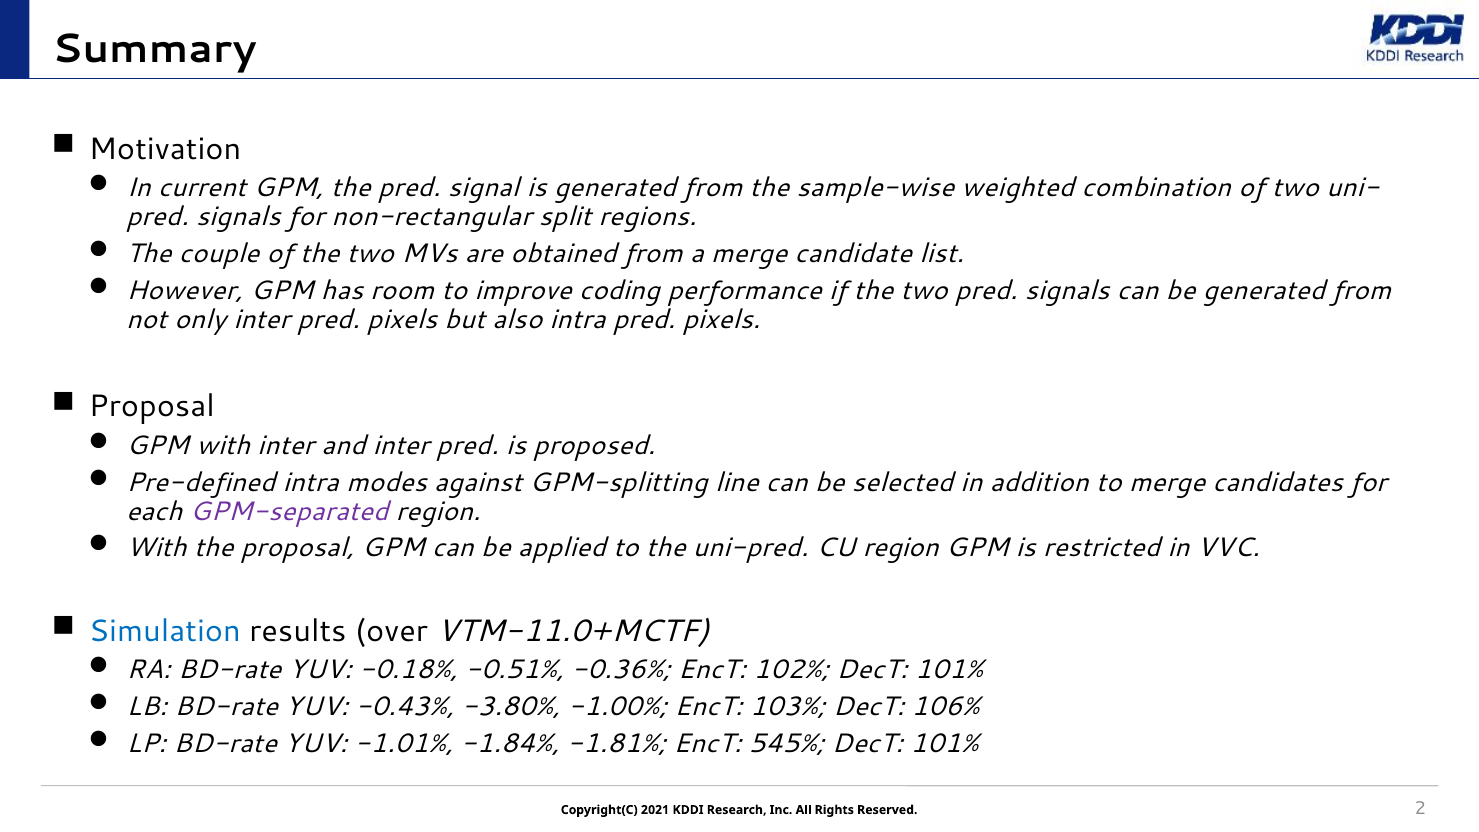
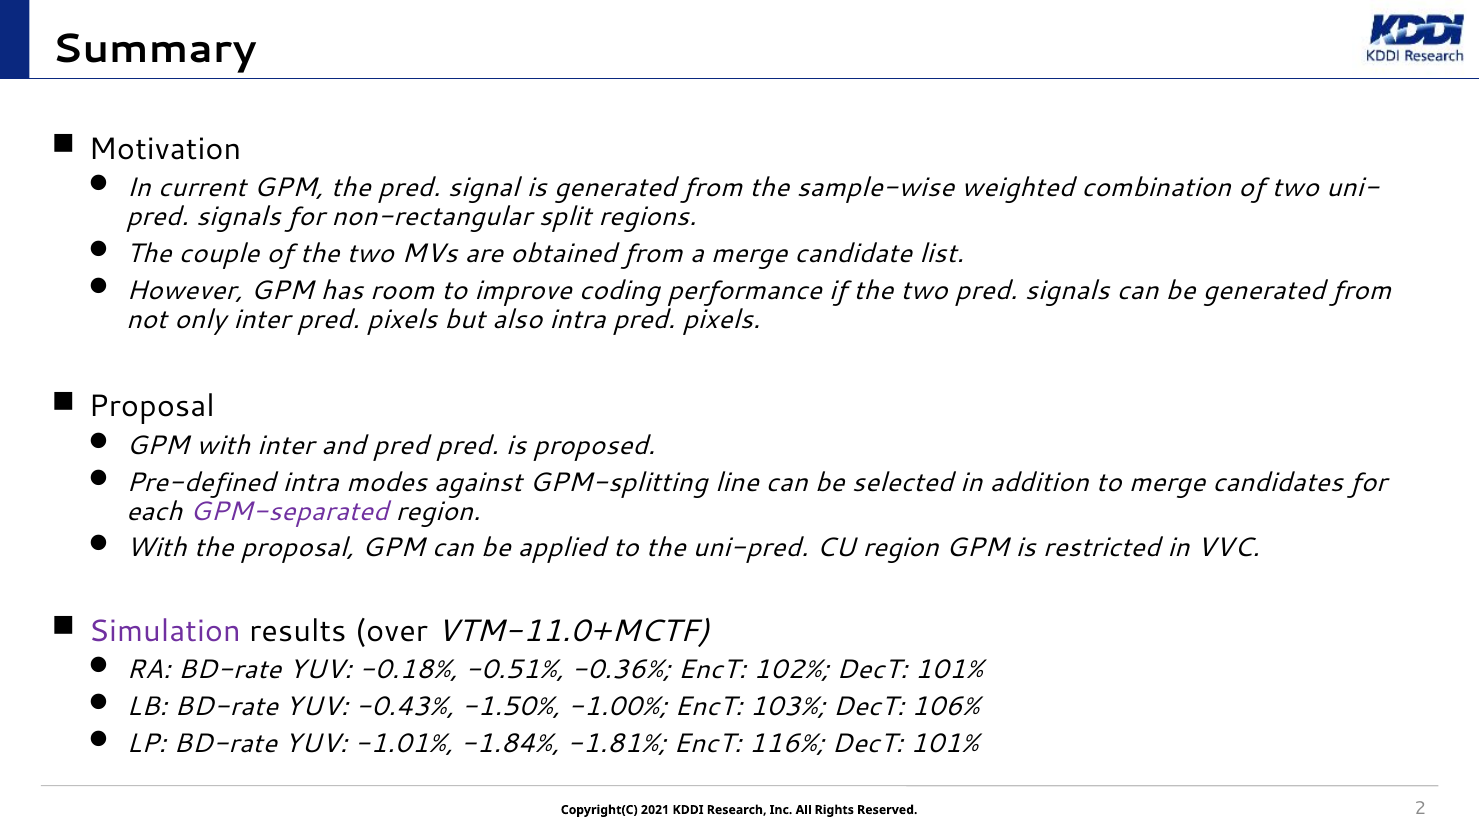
and inter: inter -> pred
Simulation colour: blue -> purple
-3.80%: -3.80% -> -1.50%
545%: 545% -> 116%
